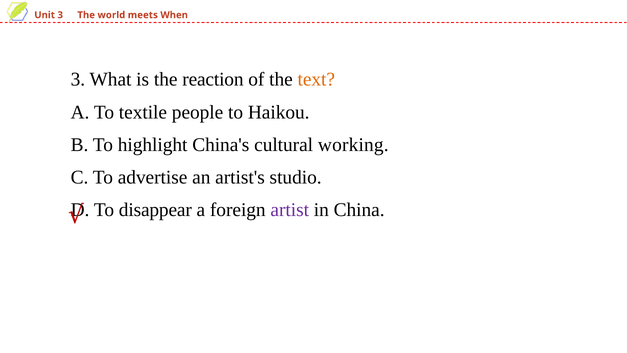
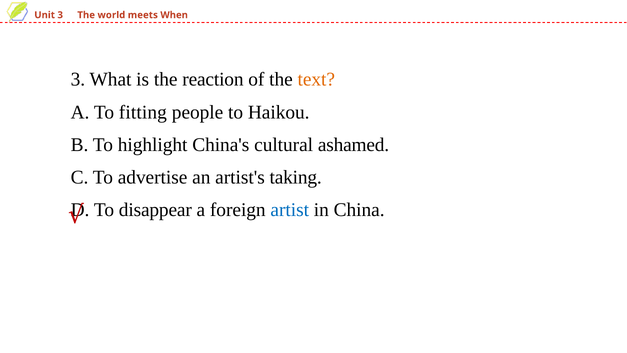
textile: textile -> fitting
working: working -> ashamed
studio: studio -> taking
artist colour: purple -> blue
